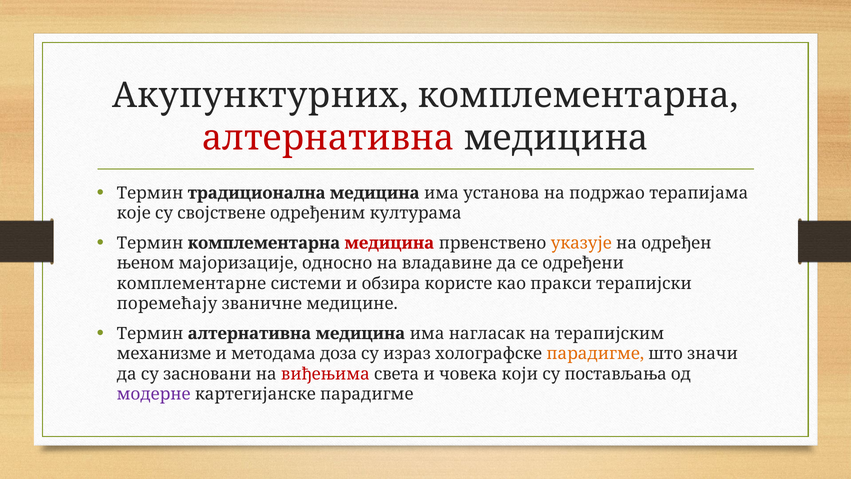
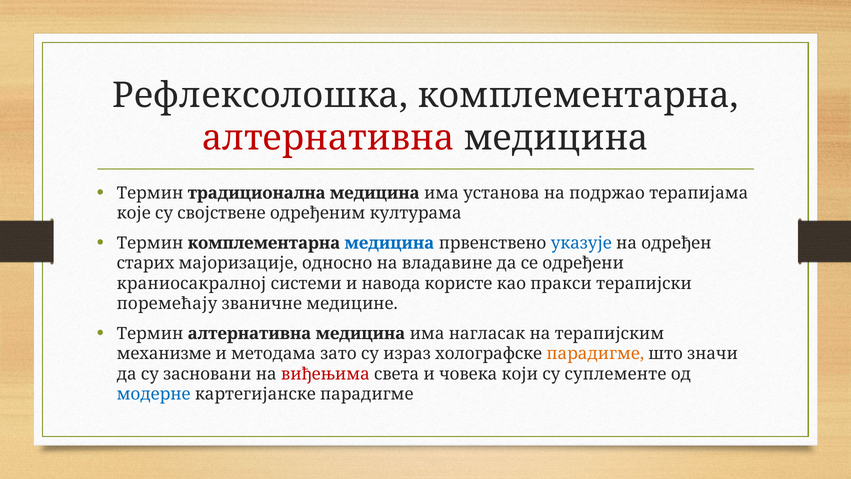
Акупунктурних: Акупунктурних -> Рефлексолошка
медицина at (389, 243) colour: red -> blue
указује colour: orange -> blue
њеном: њеном -> старих
комплементарне: комплементарне -> краниосакралној
обзира: обзира -> навода
доза: доза -> зато
постављања: постављања -> суплементе
модерне colour: purple -> blue
